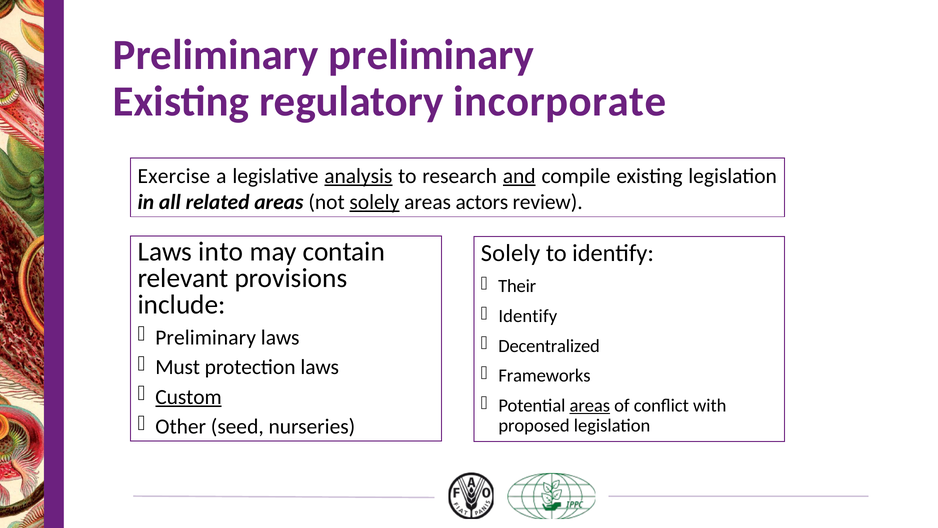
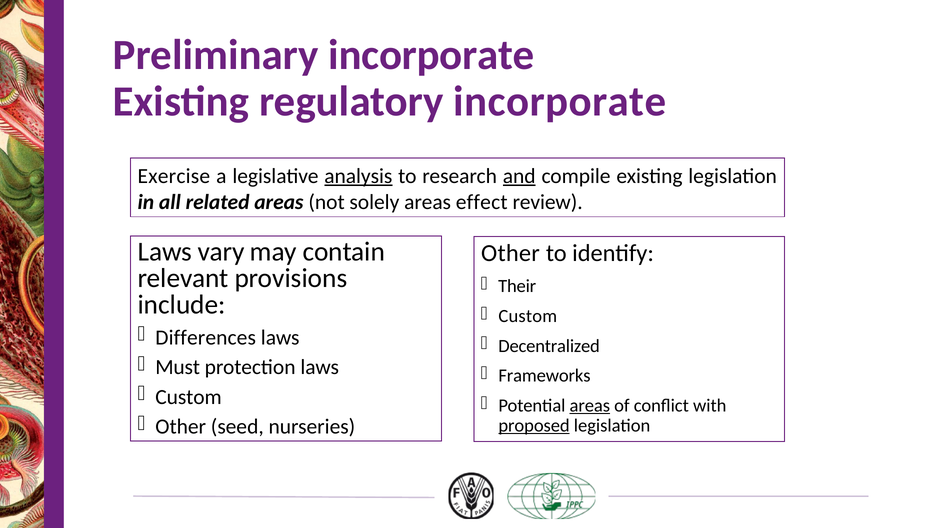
Preliminary preliminary: preliminary -> incorporate
solely at (374, 202) underline: present -> none
actors: actors -> effect
into: into -> vary
Solely at (511, 253): Solely -> Other
Identify at (528, 316): Identify -> Custom
Preliminary at (206, 337): Preliminary -> Differences
Custom at (188, 397) underline: present -> none
proposed underline: none -> present
